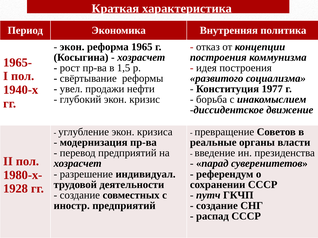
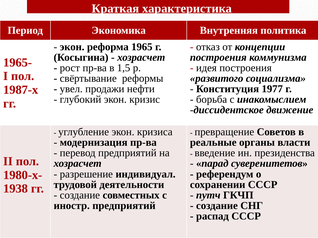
1940-х: 1940-х -> 1987-х
1928: 1928 -> 1938
